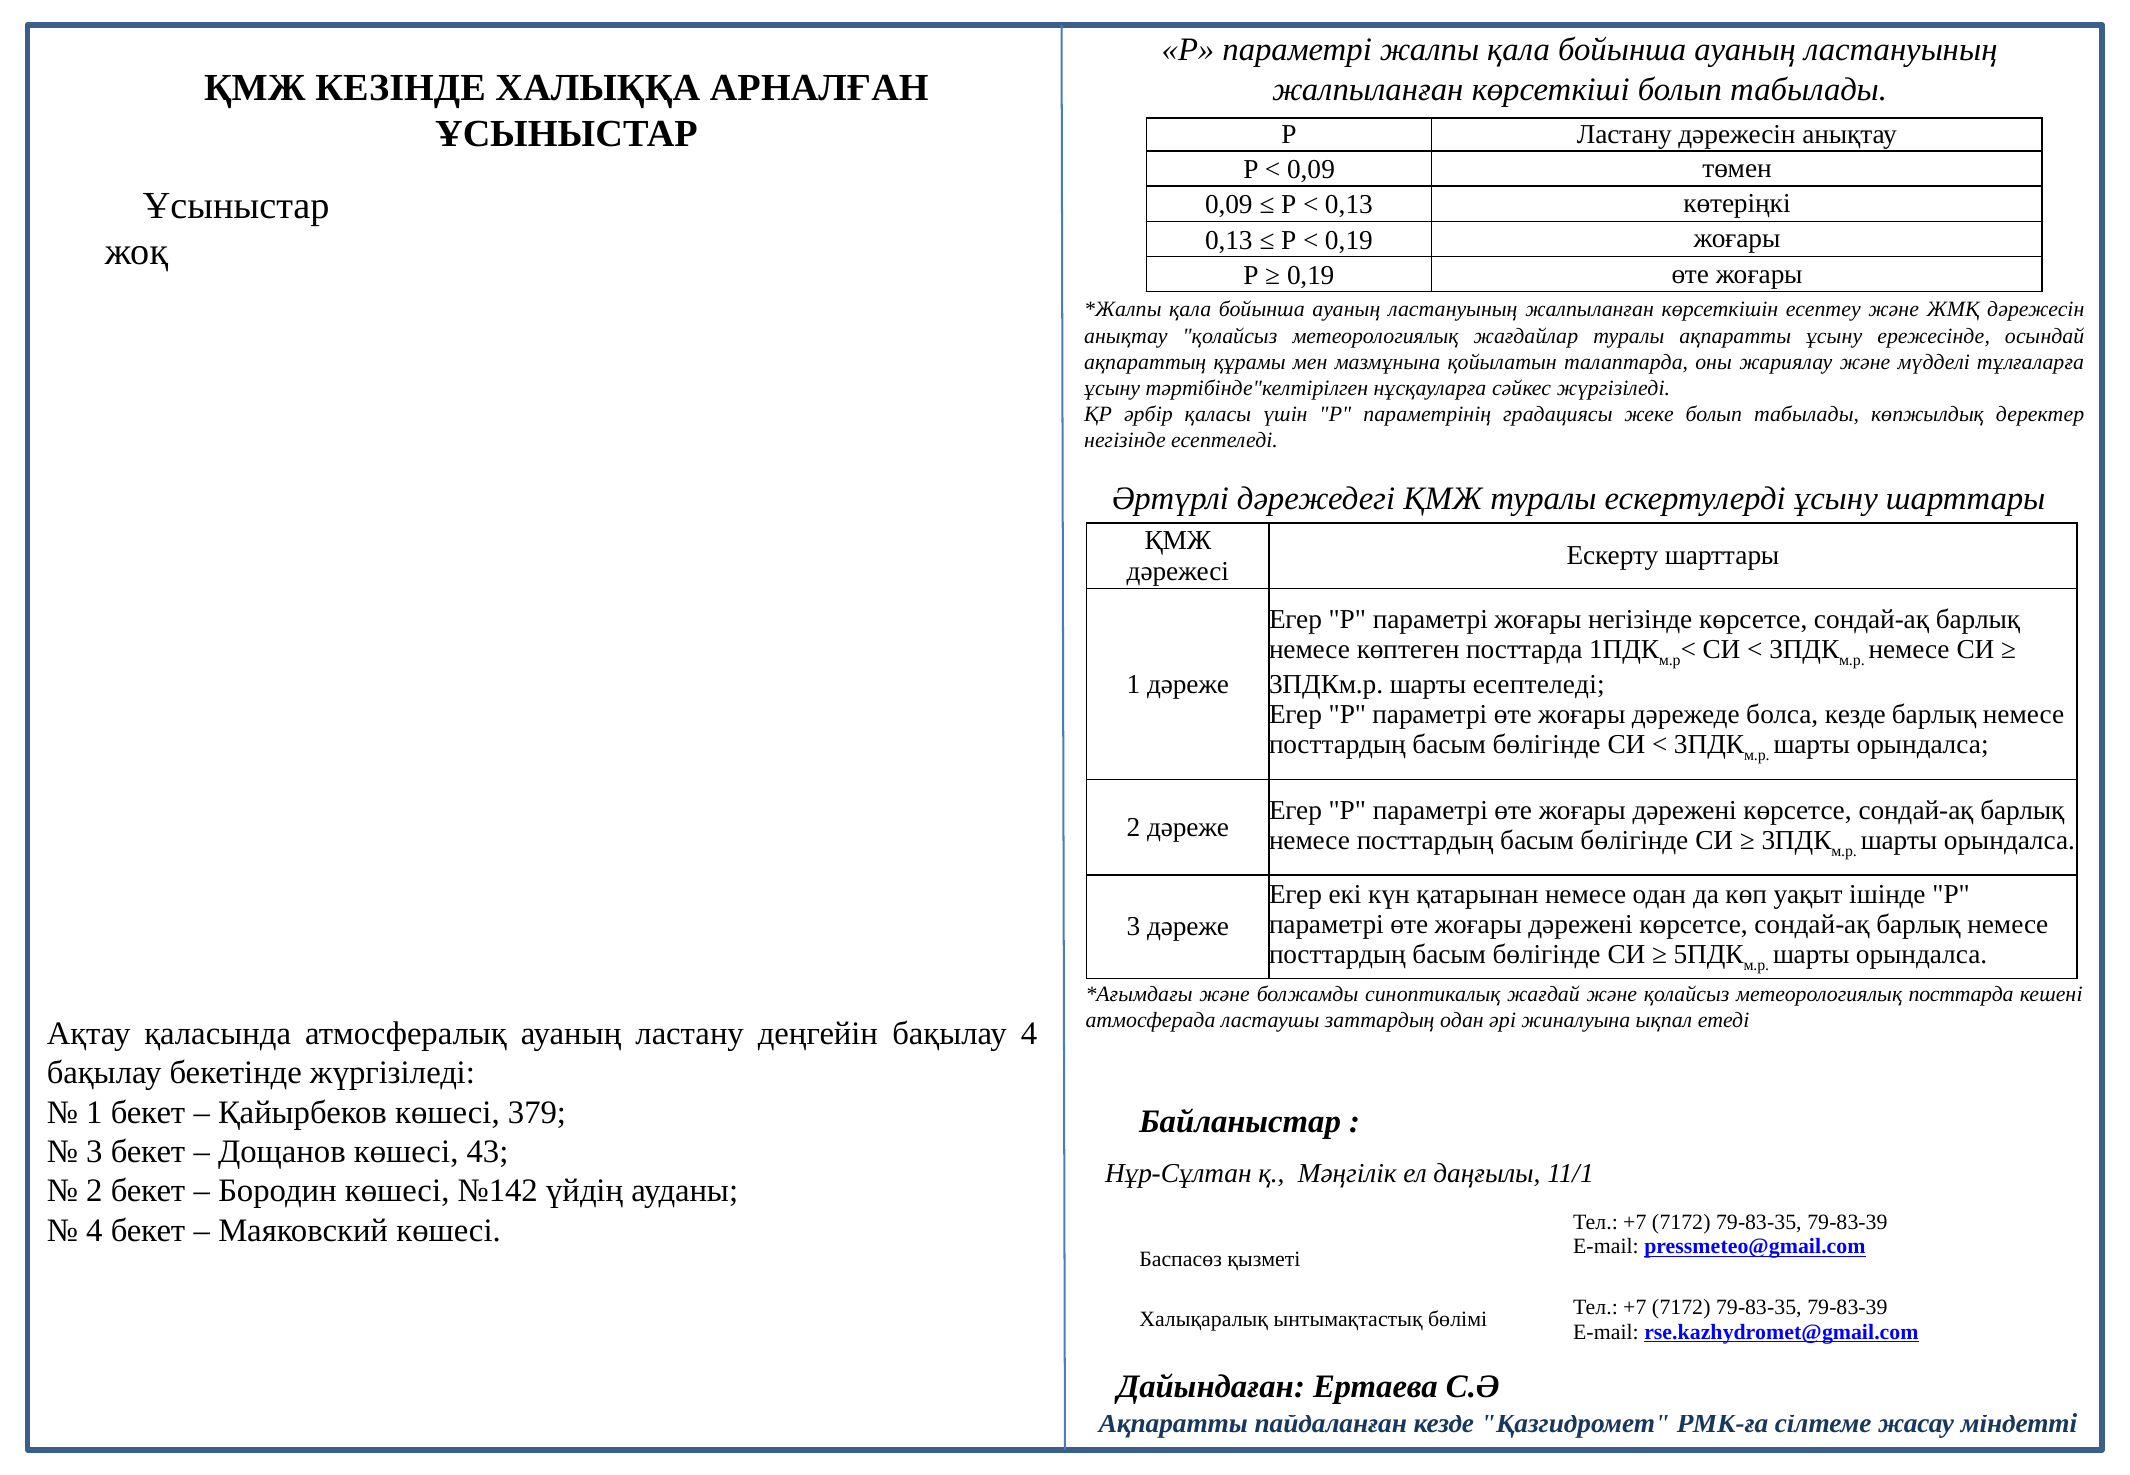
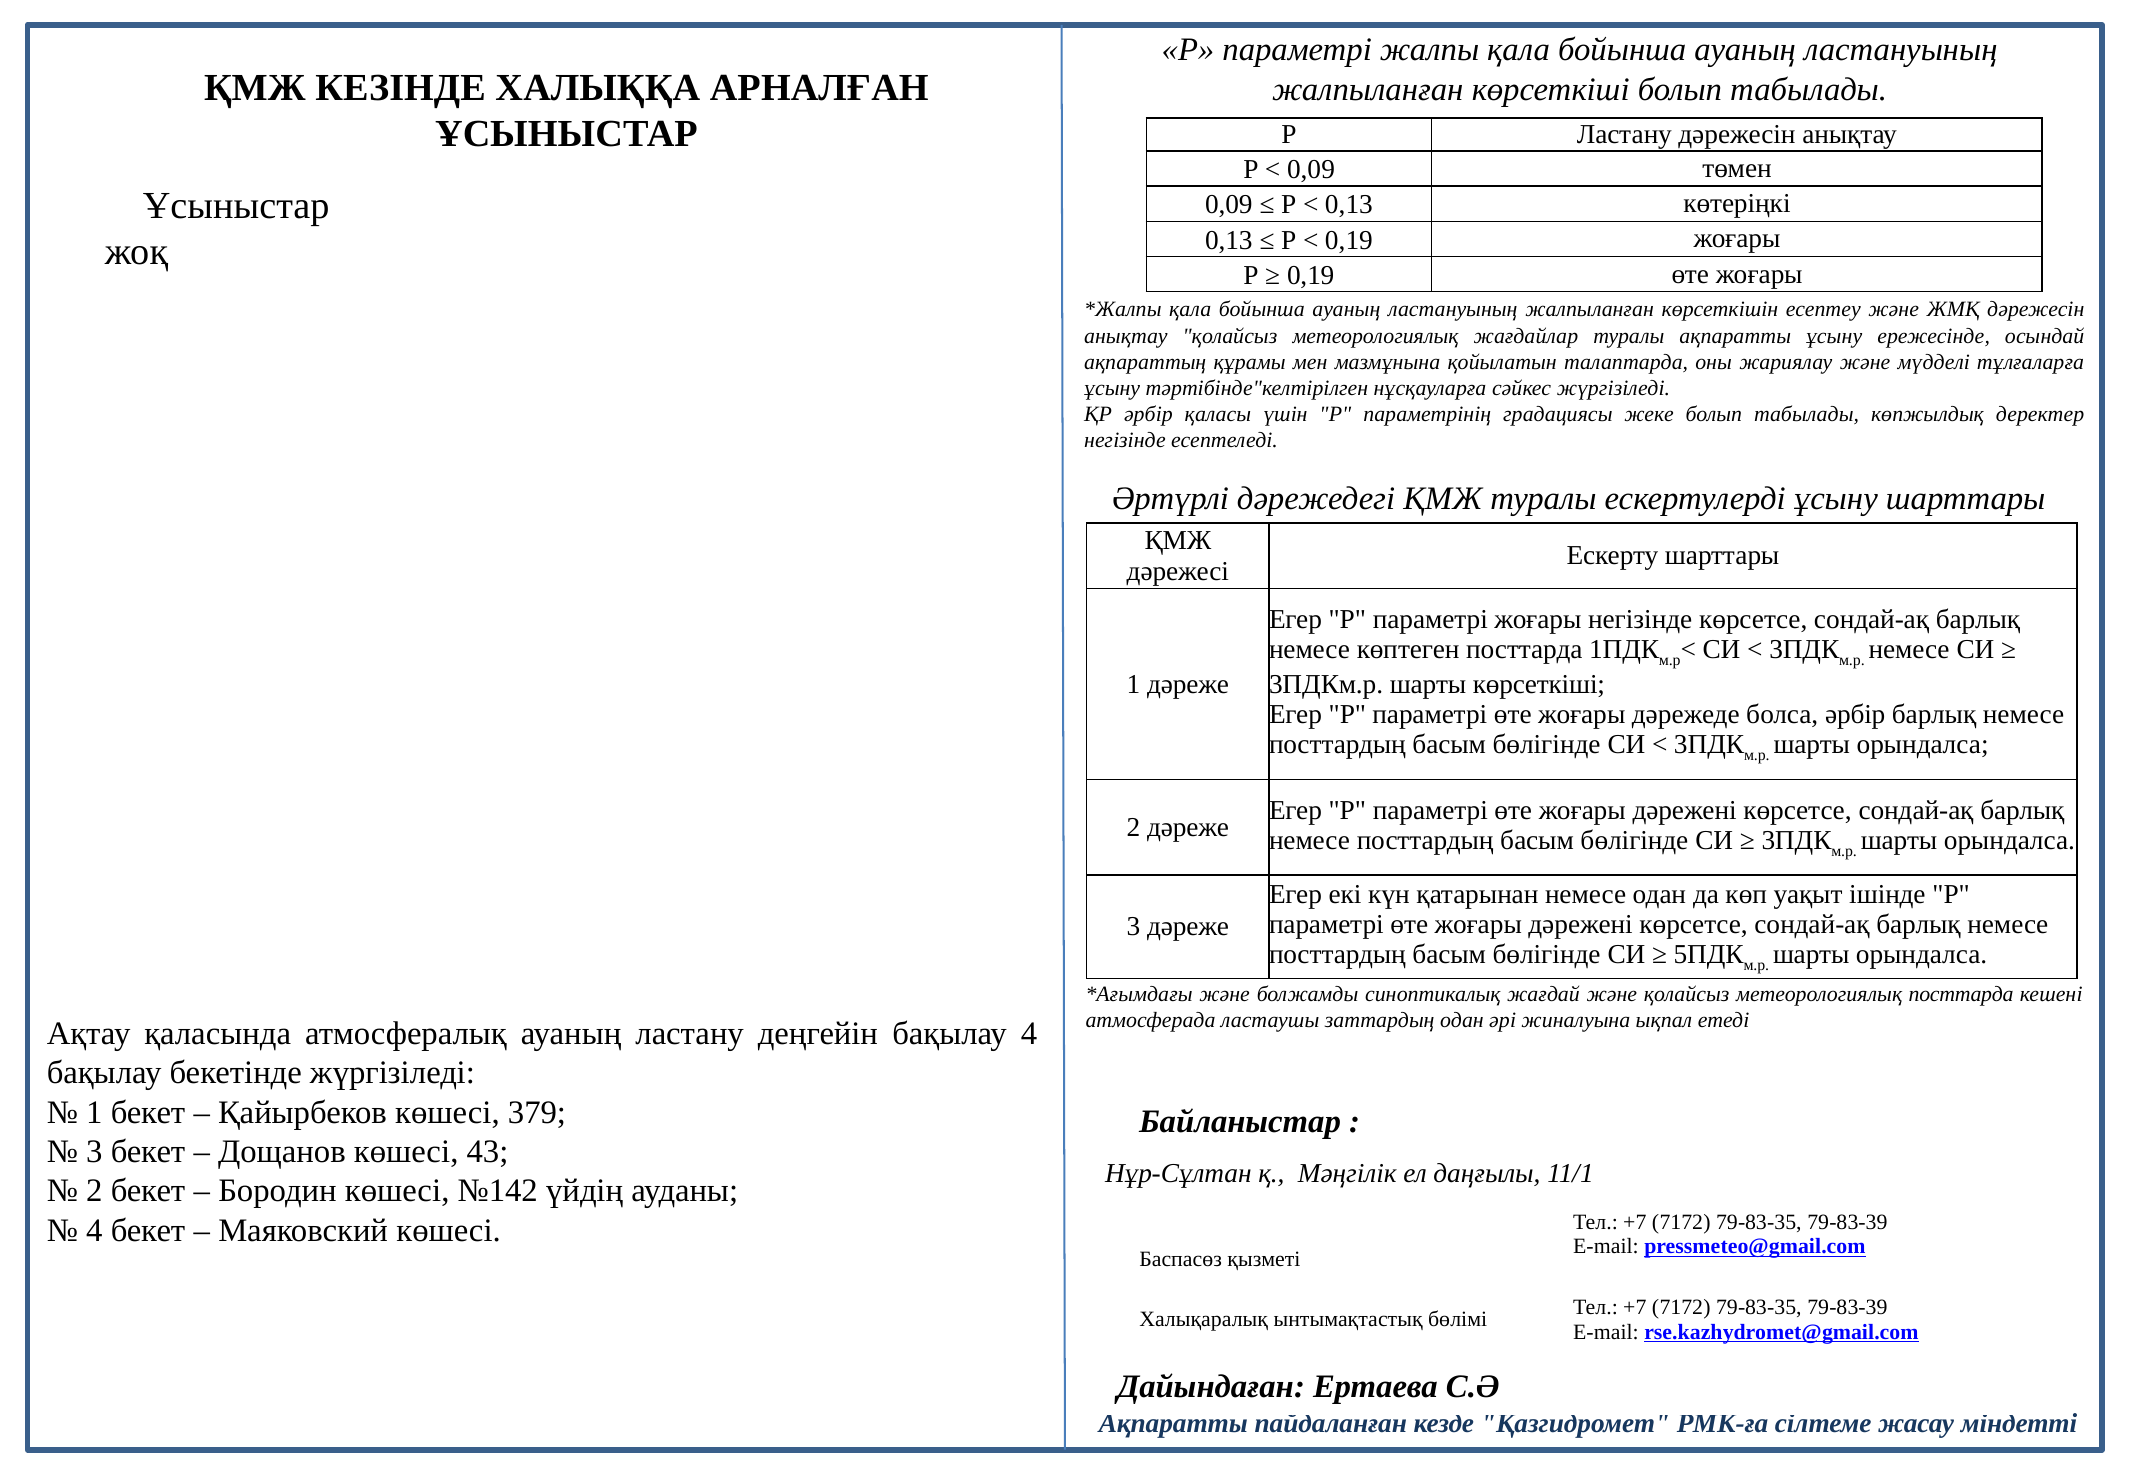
шарты есептеледі: есептеледі -> көрсеткіші
болса кезде: кезде -> әрбір
